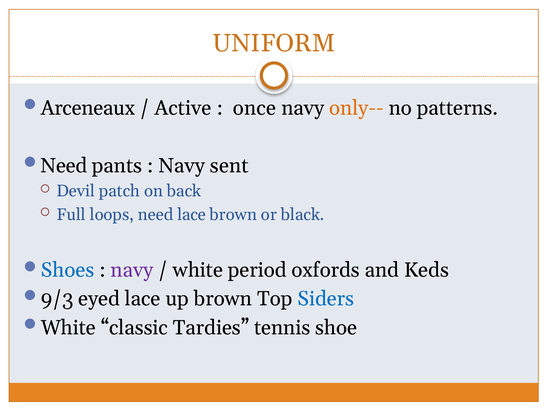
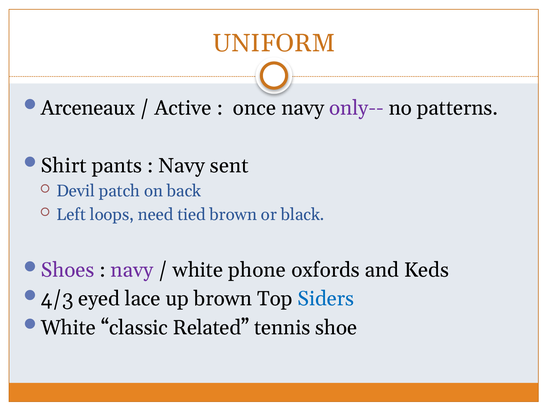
only-- colour: orange -> purple
Need at (64, 166): Need -> Shirt
Full: Full -> Left
need lace: lace -> tied
Shoes colour: blue -> purple
period: period -> phone
9/3: 9/3 -> 4/3
Tardies: Tardies -> Related
